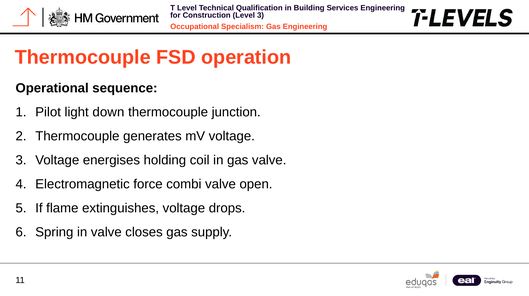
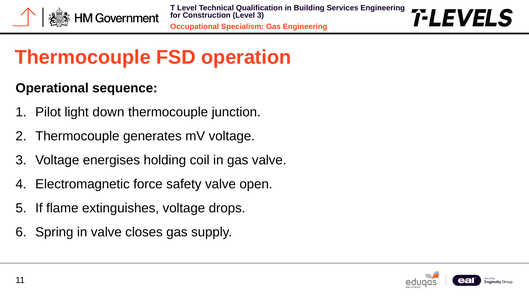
combi: combi -> safety
